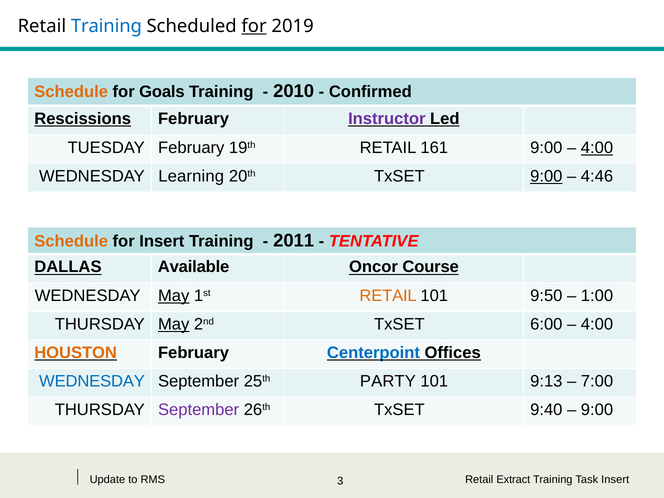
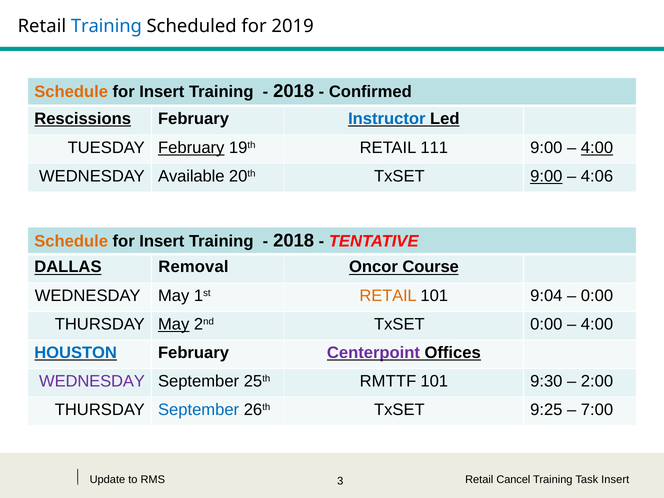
for at (254, 26) underline: present -> none
Goals at (162, 92): Goals -> Insert
2010 at (294, 91): 2010 -> 2018
Instructor colour: purple -> blue
February at (191, 148) underline: none -> present
161: 161 -> 111
Learning: Learning -> Available
4:46: 4:46 -> 4:06
2011 at (294, 241): 2011 -> 2018
Available: Available -> Removal
May at (174, 296) underline: present -> none
9:50: 9:50 -> 9:04
1:00 at (597, 296): 1:00 -> 0:00
TxSET 6:00: 6:00 -> 0:00
HOUSTON colour: orange -> blue
Centerpoint colour: blue -> purple
WEDNESDAY at (92, 381) colour: blue -> purple
PARTY: PARTY -> RMTTF
9:13: 9:13 -> 9:30
7:00: 7:00 -> 2:00
September at (199, 410) colour: purple -> blue
9:40: 9:40 -> 9:25
9:00 at (597, 410): 9:00 -> 7:00
Extract: Extract -> Cancel
